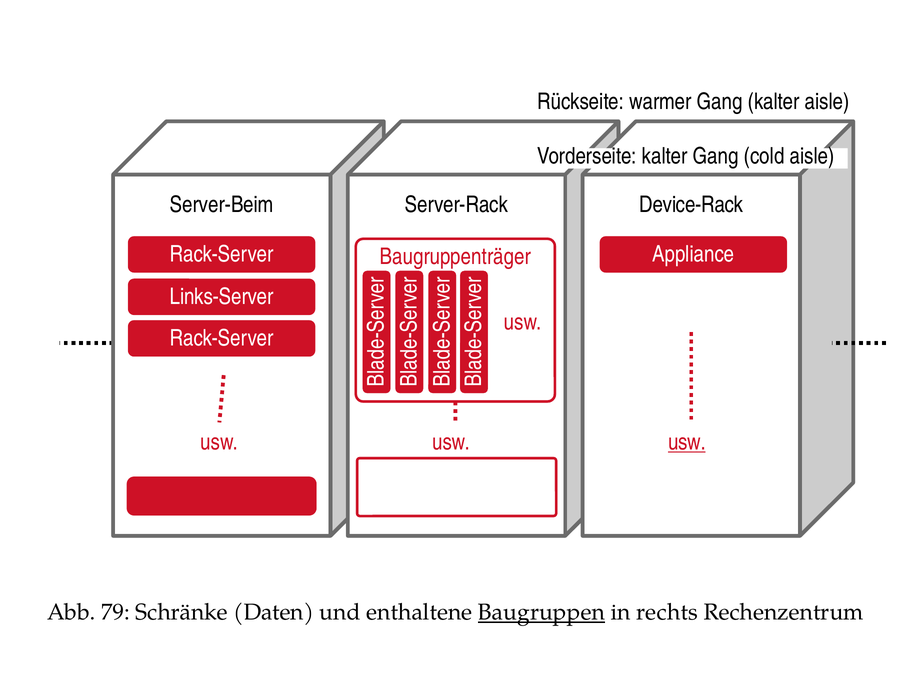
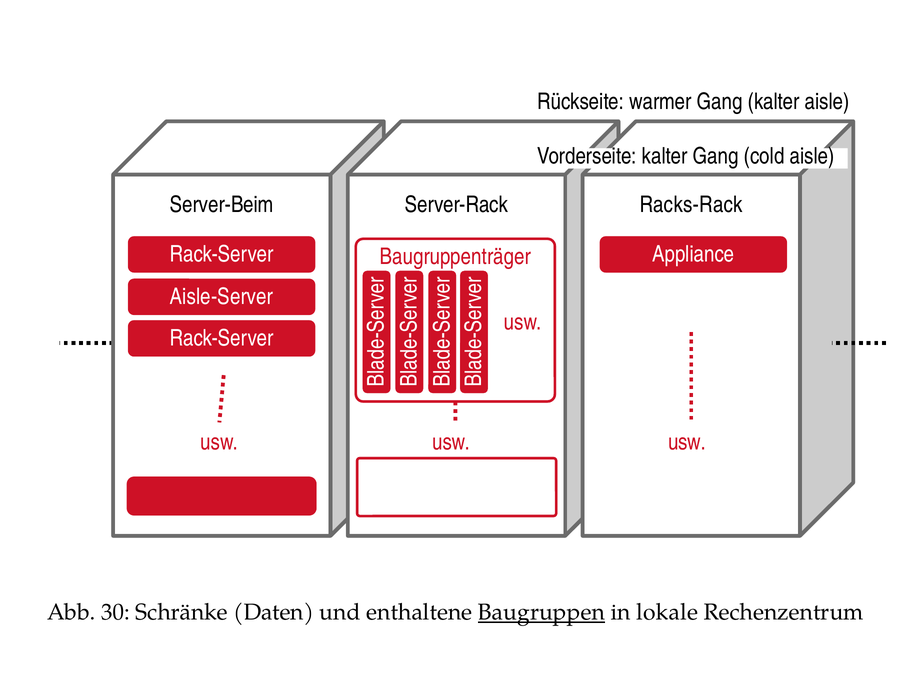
Device-Rack: Device-Rack -> Racks-Rack
Links-Server: Links-Server -> Aisle-Server
usw at (687, 442) underline: present -> none
79: 79 -> 30
rechts: rechts -> lokale
